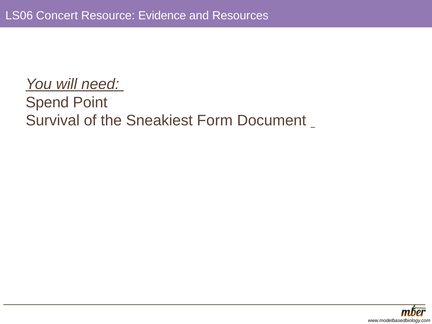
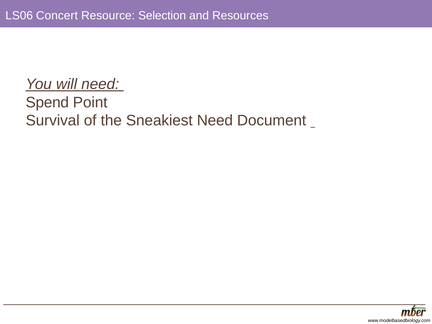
Evidence: Evidence -> Selection
Sneakiest Form: Form -> Need
